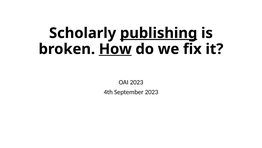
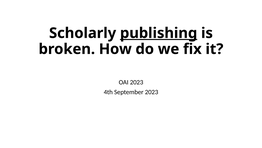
How underline: present -> none
